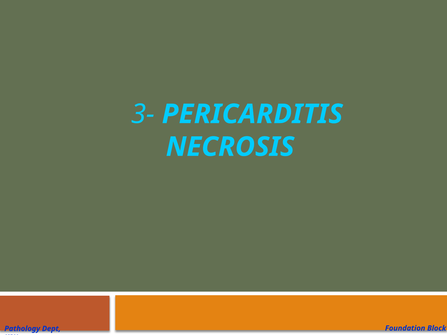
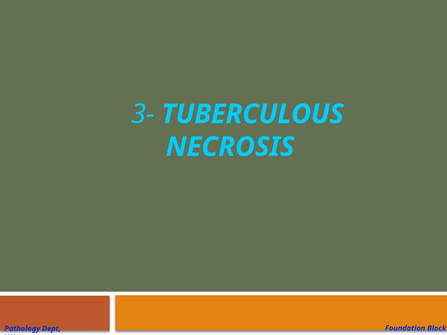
PERICARDITIS: PERICARDITIS -> TUBERCULOUS
